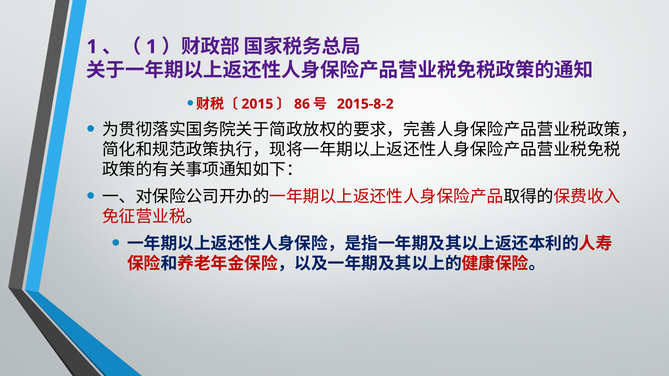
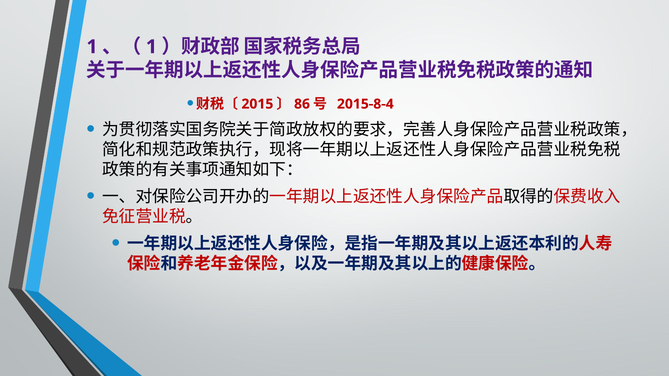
2015-8-2: 2015-8-2 -> 2015-8-4
